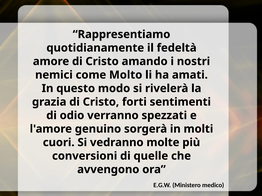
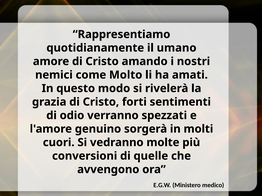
fedeltà: fedeltà -> umano
